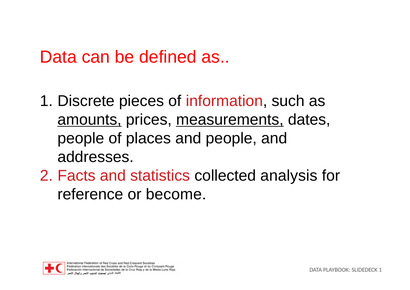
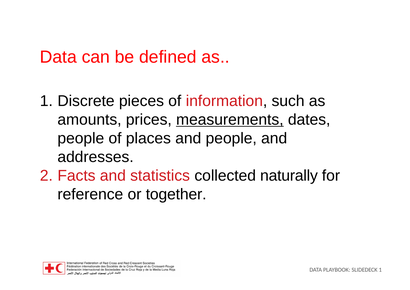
amounts underline: present -> none
analysis: analysis -> naturally
become: become -> together
